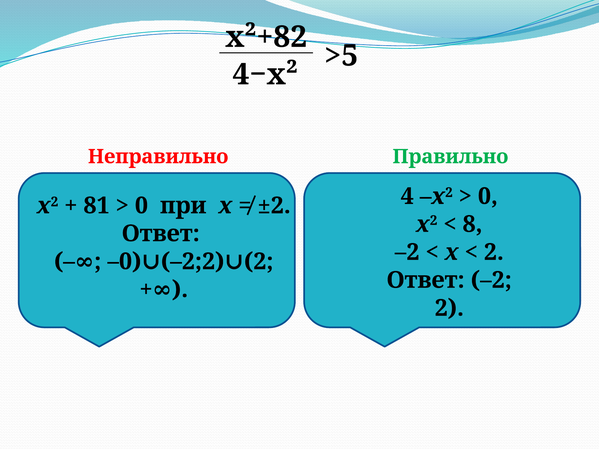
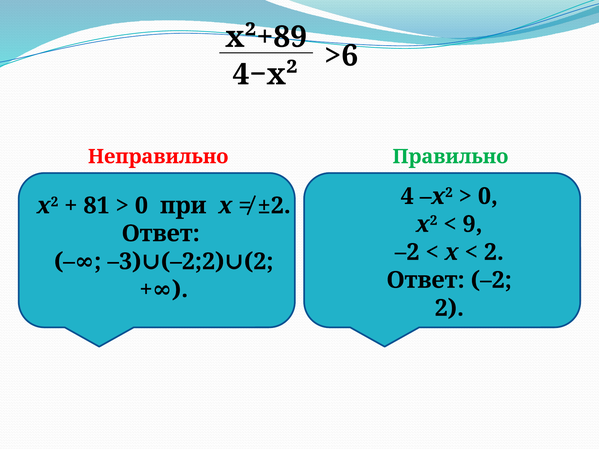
x²+82: x²+82 -> x²+89
>5: >5 -> >6
8: 8 -> 9
–0: –0 -> –3
